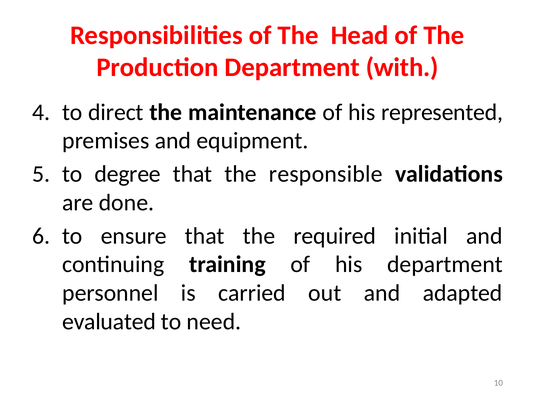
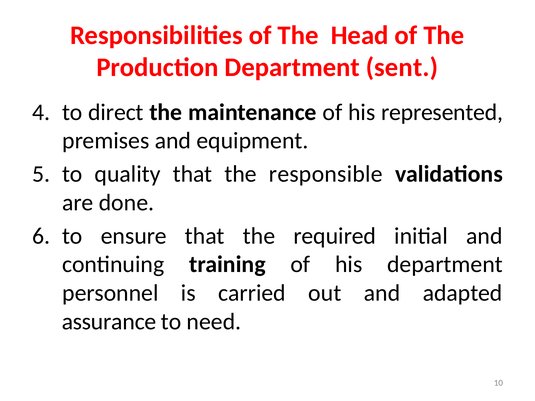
with: with -> sent
degree: degree -> quality
evaluated: evaluated -> assurance
